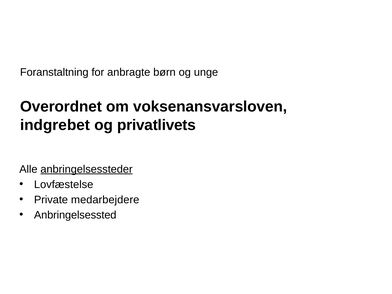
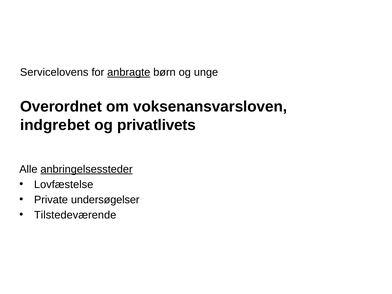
Foranstaltning: Foranstaltning -> Servicelovens
anbragte underline: none -> present
medarbejdere: medarbejdere -> undersøgelser
Anbringelsessted: Anbringelsessted -> Tilstedeværende
